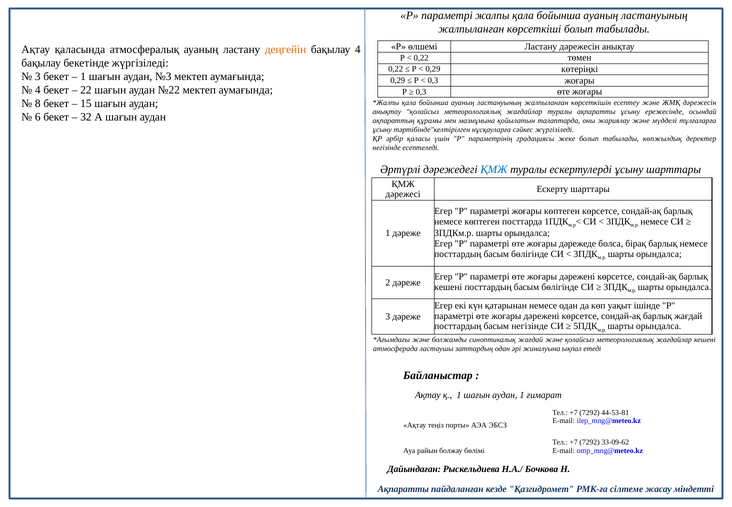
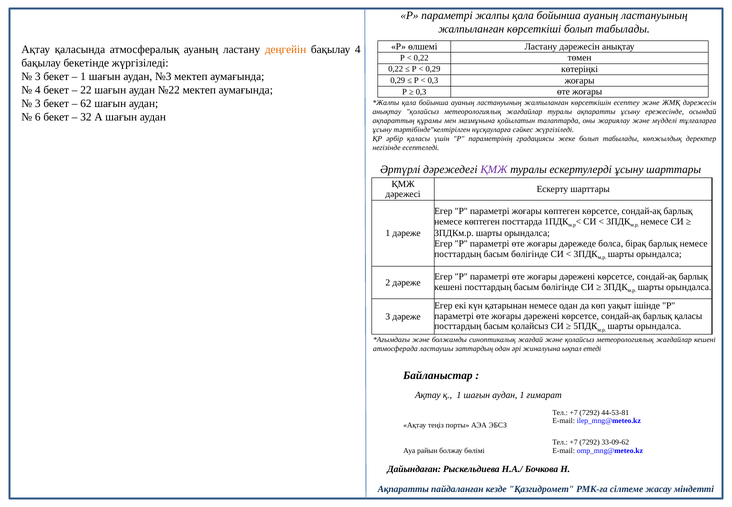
8 at (38, 104): 8 -> 3
15: 15 -> 62
ҚМЖ at (494, 169) colour: blue -> purple
барлық жағдай: жағдай -> қаласы
басым негізінде: негізінде -> қолайсыз
